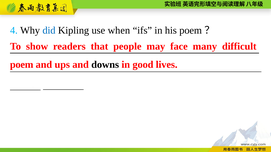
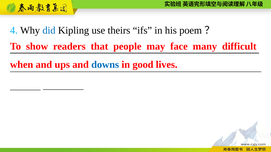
when: when -> theirs
poem at (22, 65): poem -> when
downs colour: black -> blue
